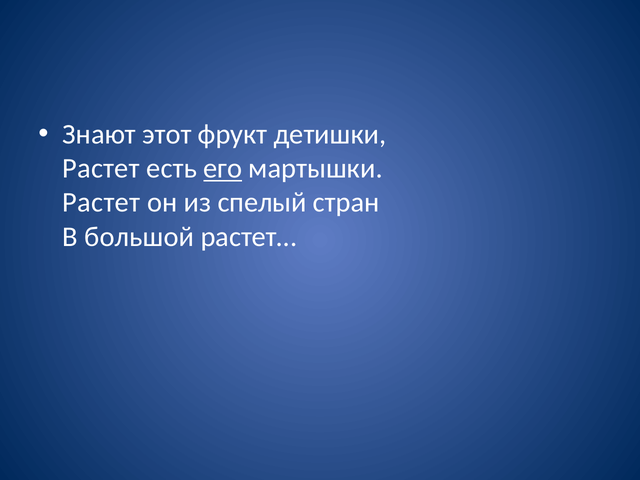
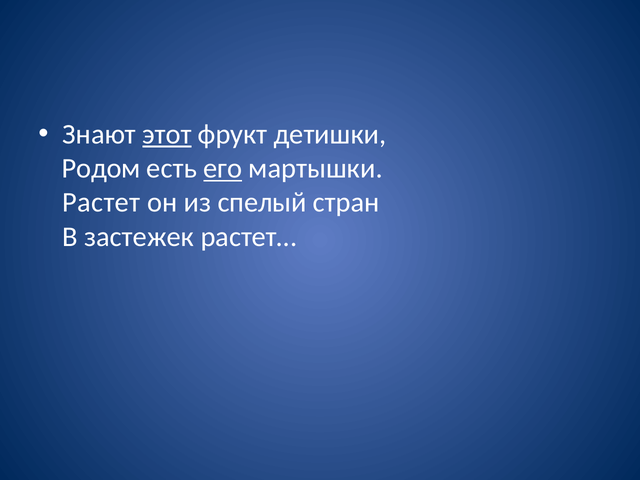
этот underline: none -> present
Растет at (101, 168): Растет -> Родом
большой: большой -> застежек
